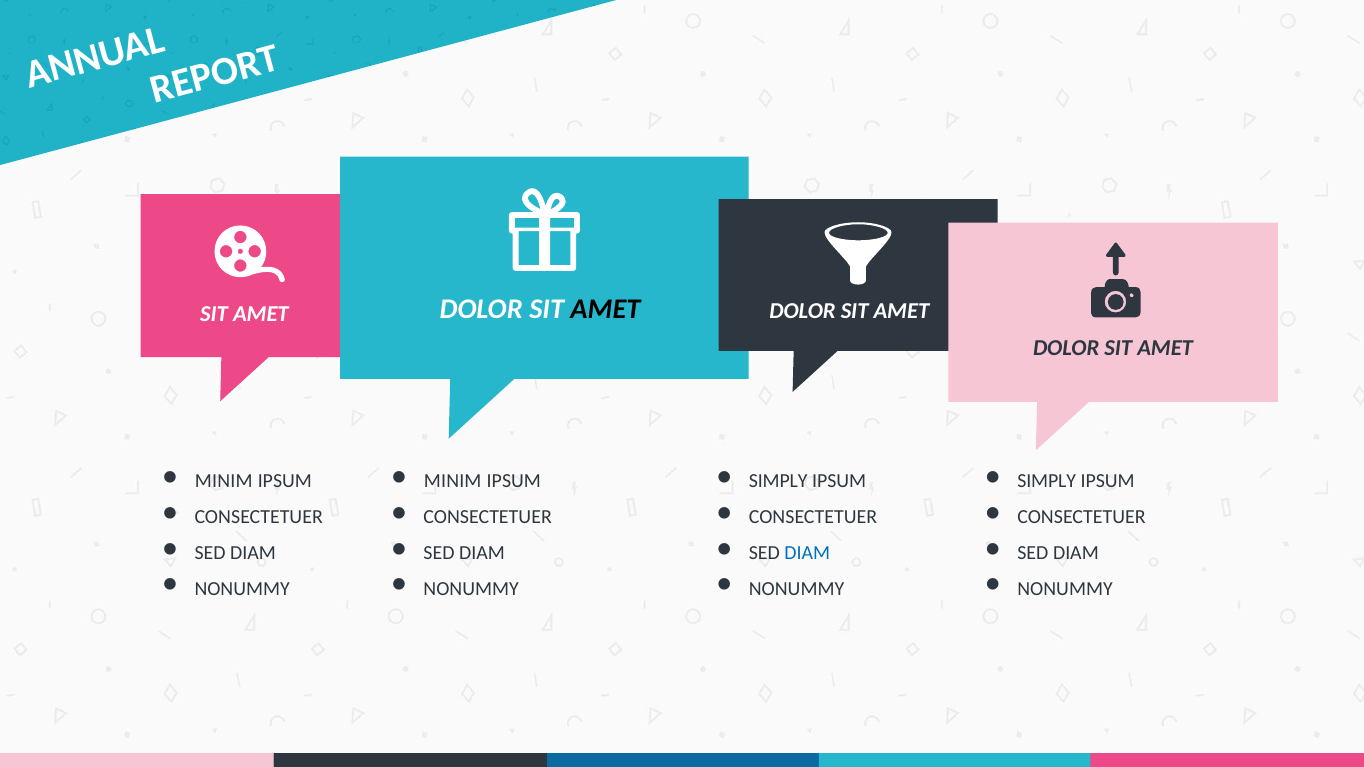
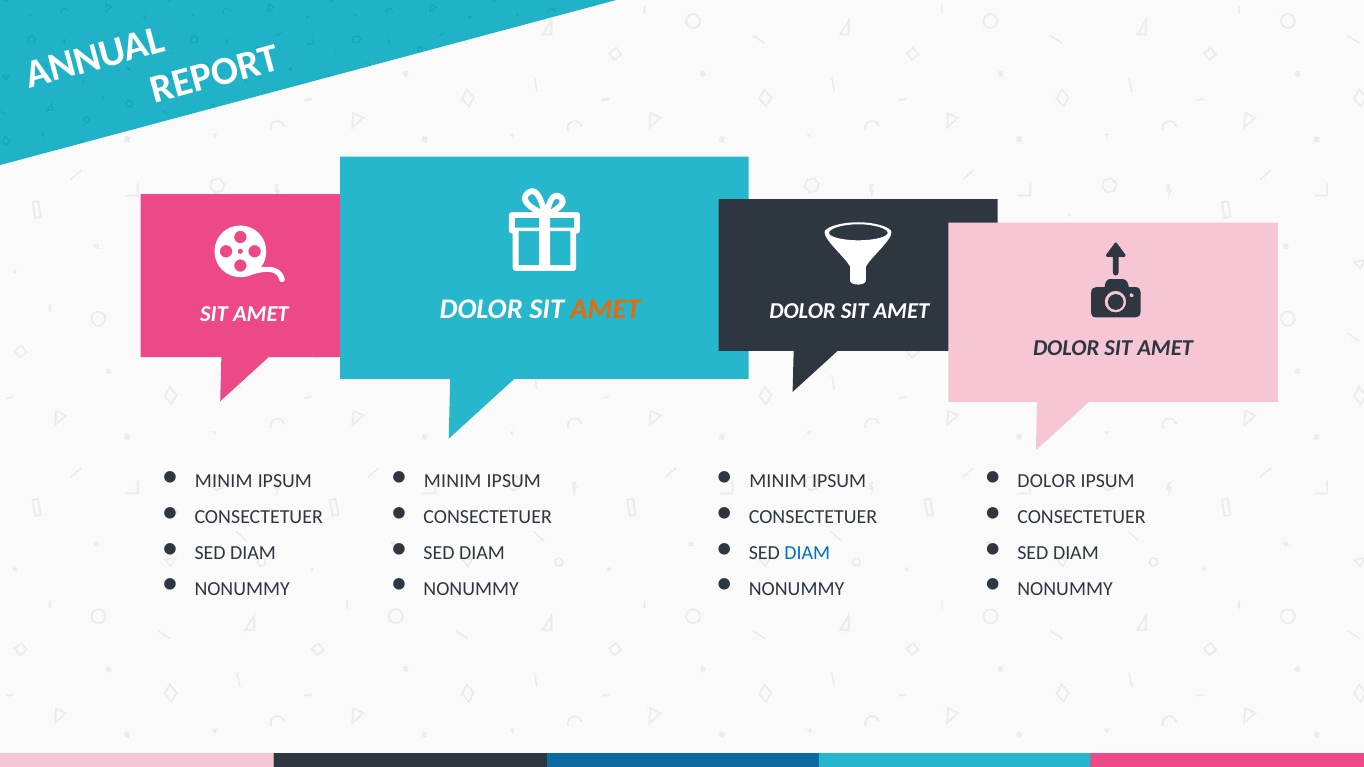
AMET at (606, 309) colour: black -> orange
SIMPLY at (778, 481): SIMPLY -> MINIM
SIMPLY at (1047, 481): SIMPLY -> DOLOR
